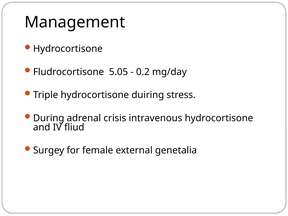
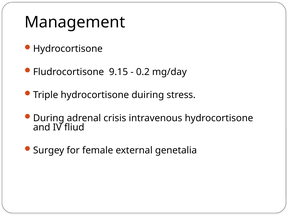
5.05: 5.05 -> 9.15
